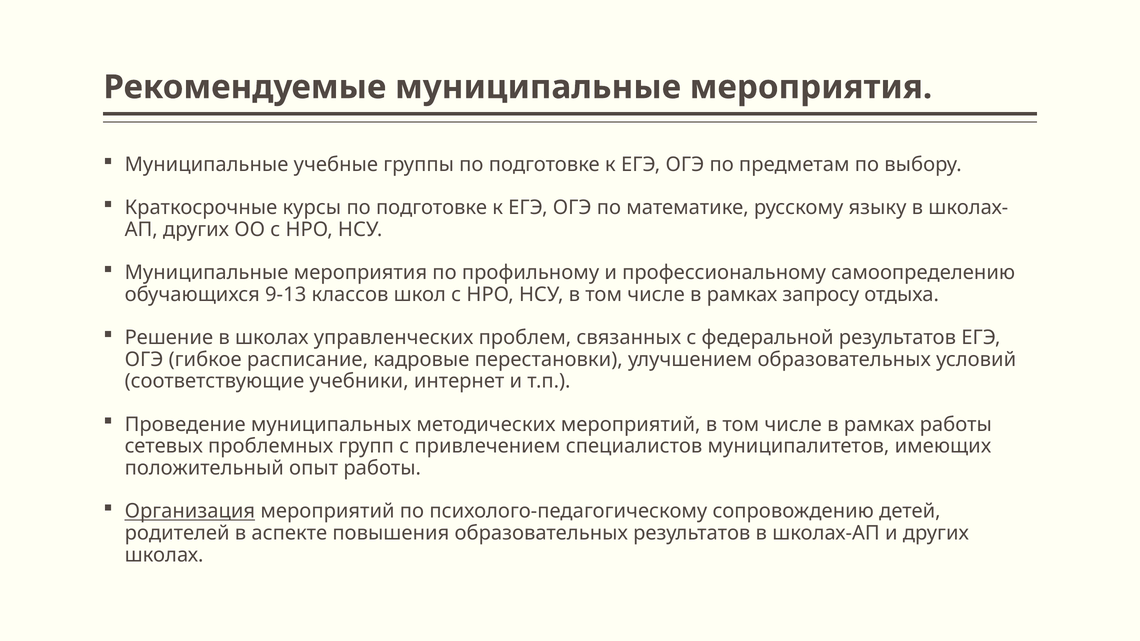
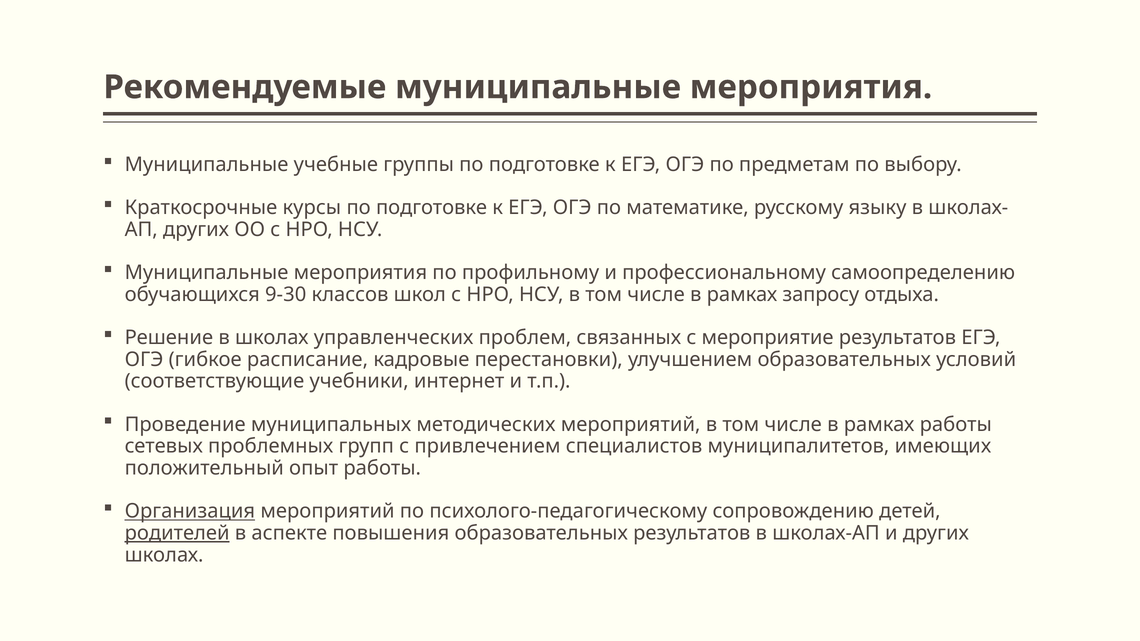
9-13: 9-13 -> 9-30
федеральной: федеральной -> мероприятие
родителей underline: none -> present
